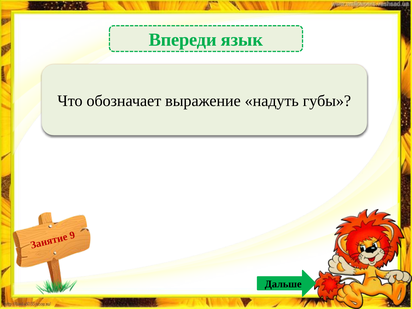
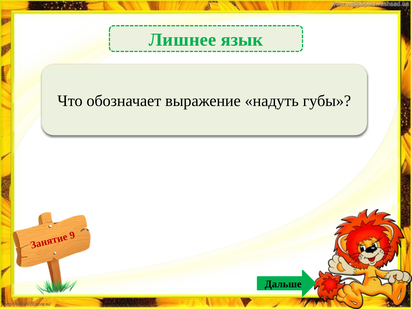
Впереди: Впереди -> Лишнее
